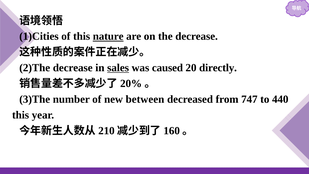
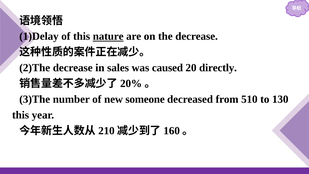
1)Cities: 1)Cities -> 1)Delay
sales underline: present -> none
between: between -> someone
747: 747 -> 510
440: 440 -> 130
